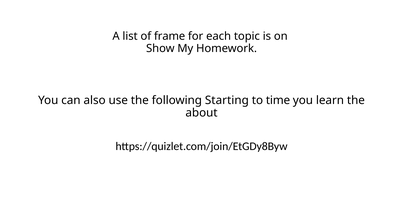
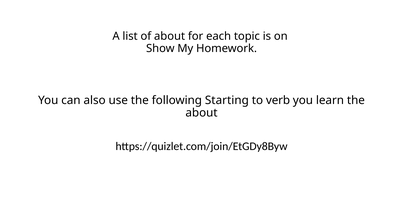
of frame: frame -> about
time: time -> verb
